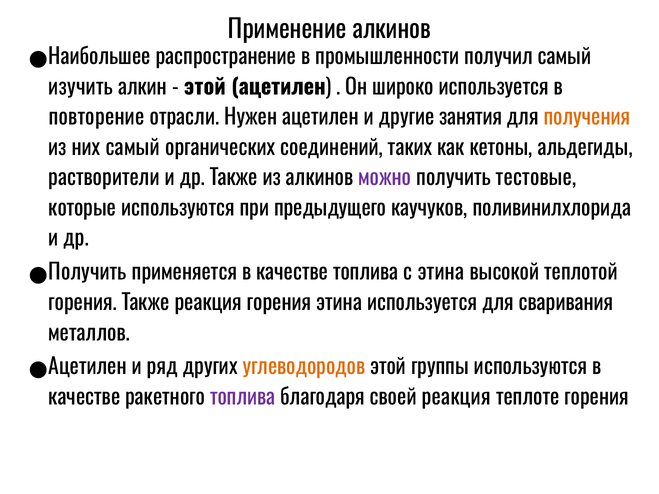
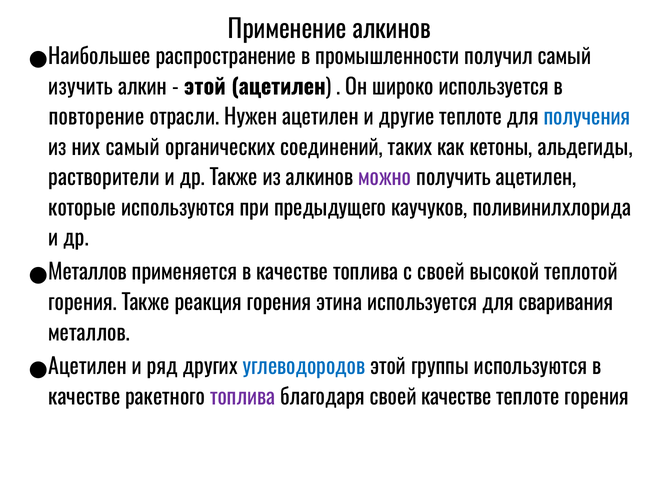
другие занятия: занятия -> теплоте
получения colour: orange -> blue
получить тестовые: тестовые -> ацетилен
Получить at (88, 273): Получить -> Металлов
с этина: этина -> своей
углеводородов colour: orange -> blue
своей реакция: реакция -> качестве
